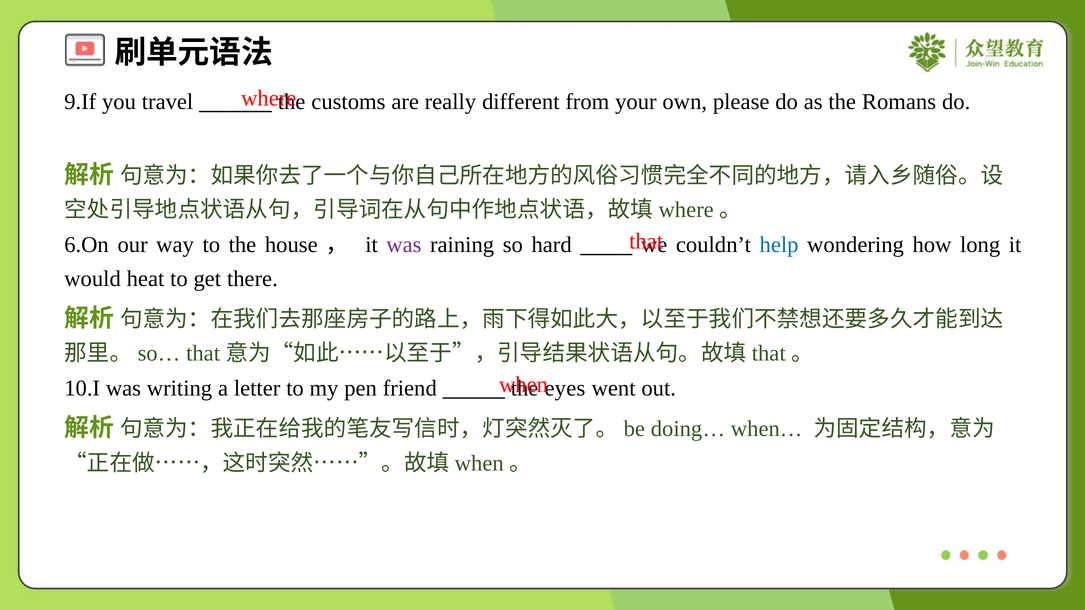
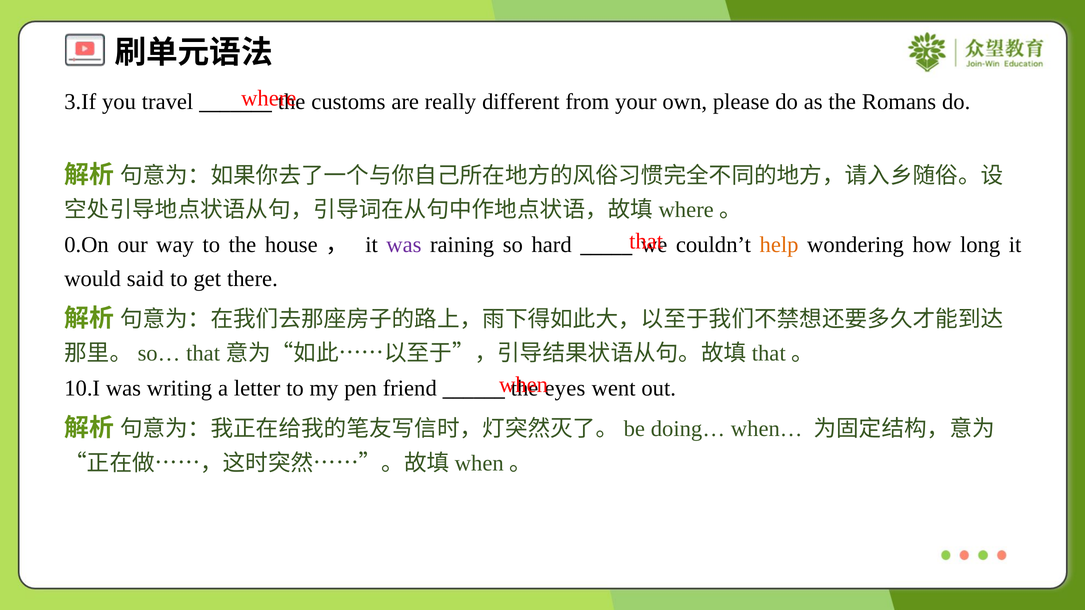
9.If: 9.If -> 3.If
6.On: 6.On -> 0.On
help colour: blue -> orange
heat: heat -> said
